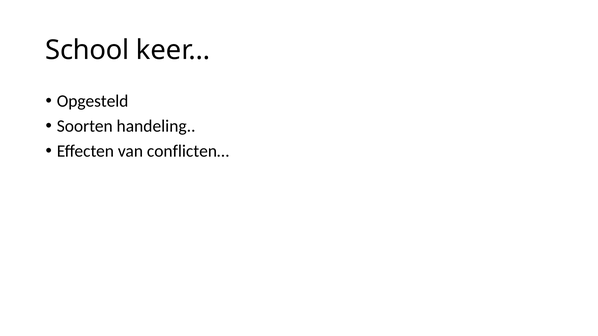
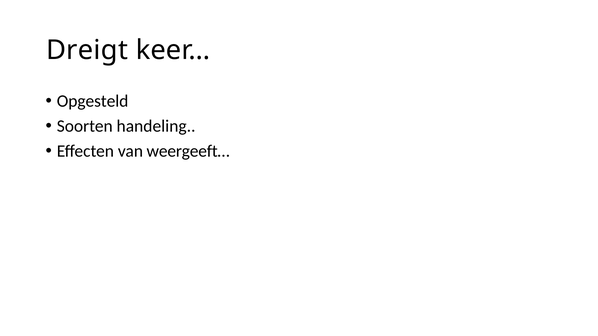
School: School -> Dreigt
conflicten…: conflicten… -> weergeeft…
